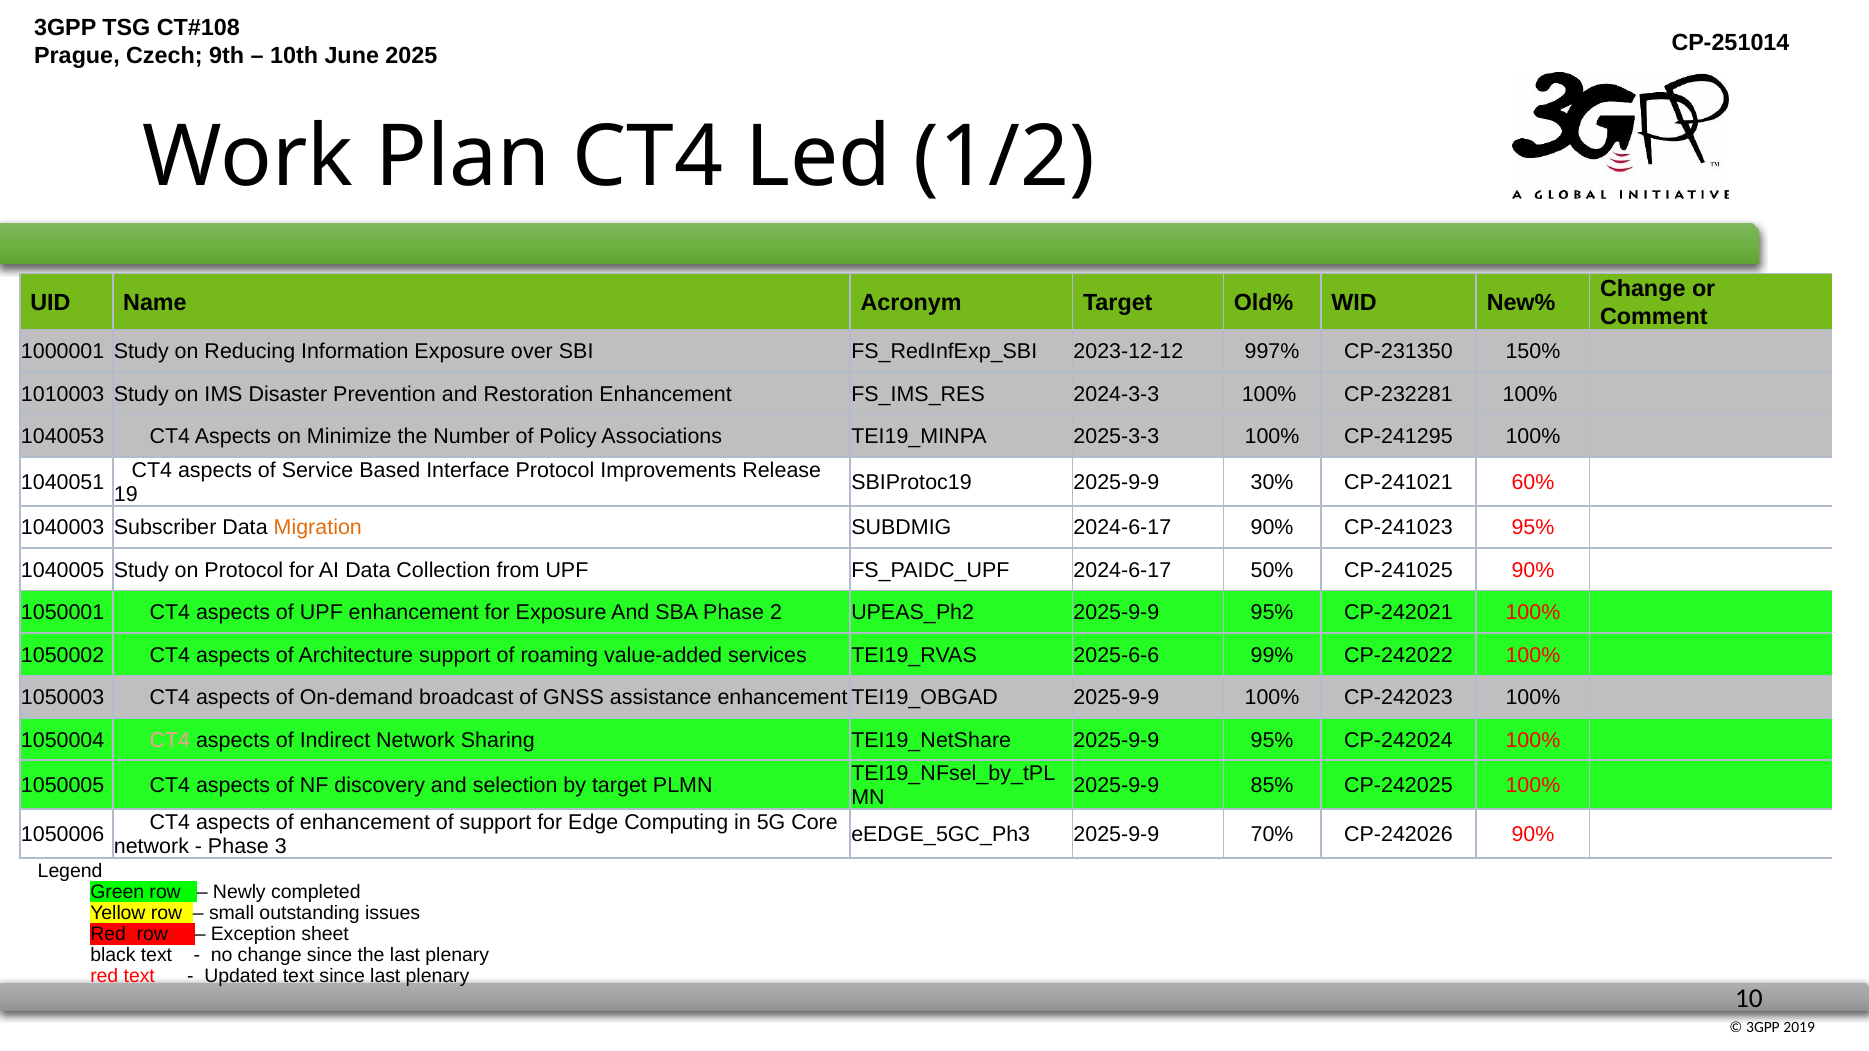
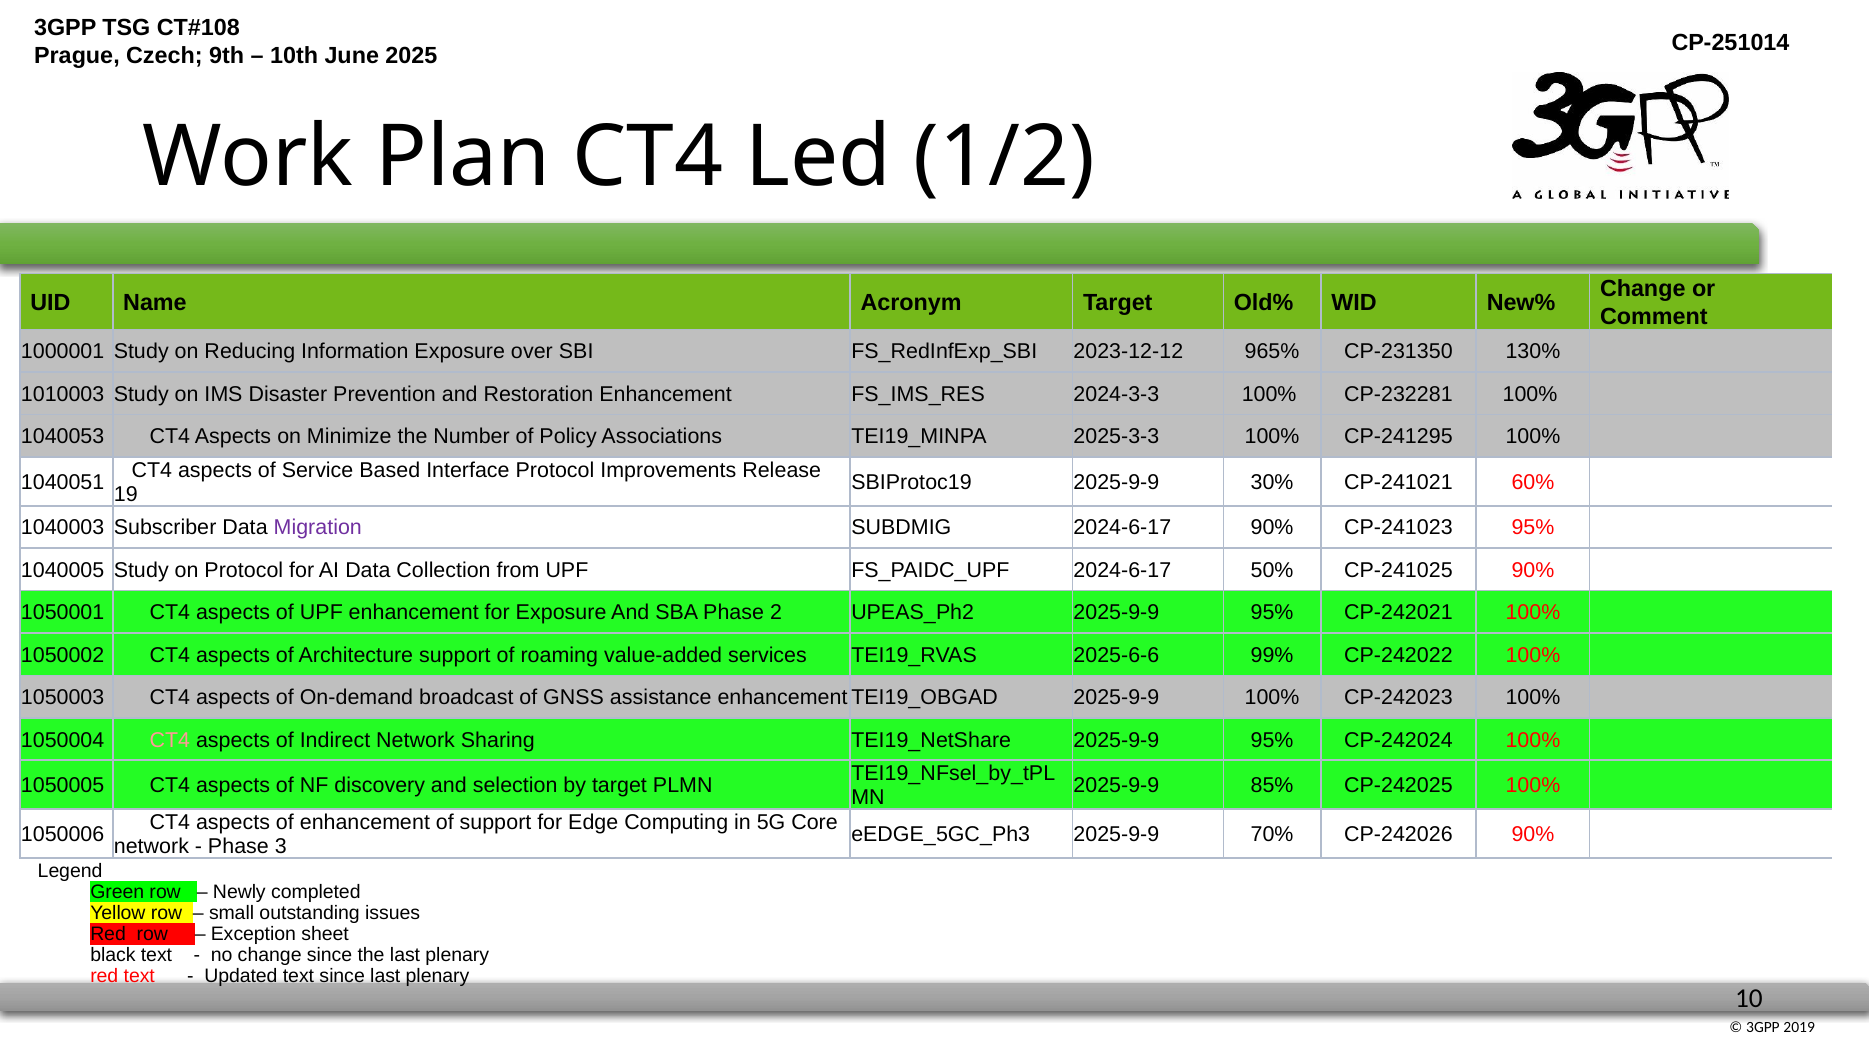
997%: 997% -> 965%
150%: 150% -> 130%
Migration colour: orange -> purple
